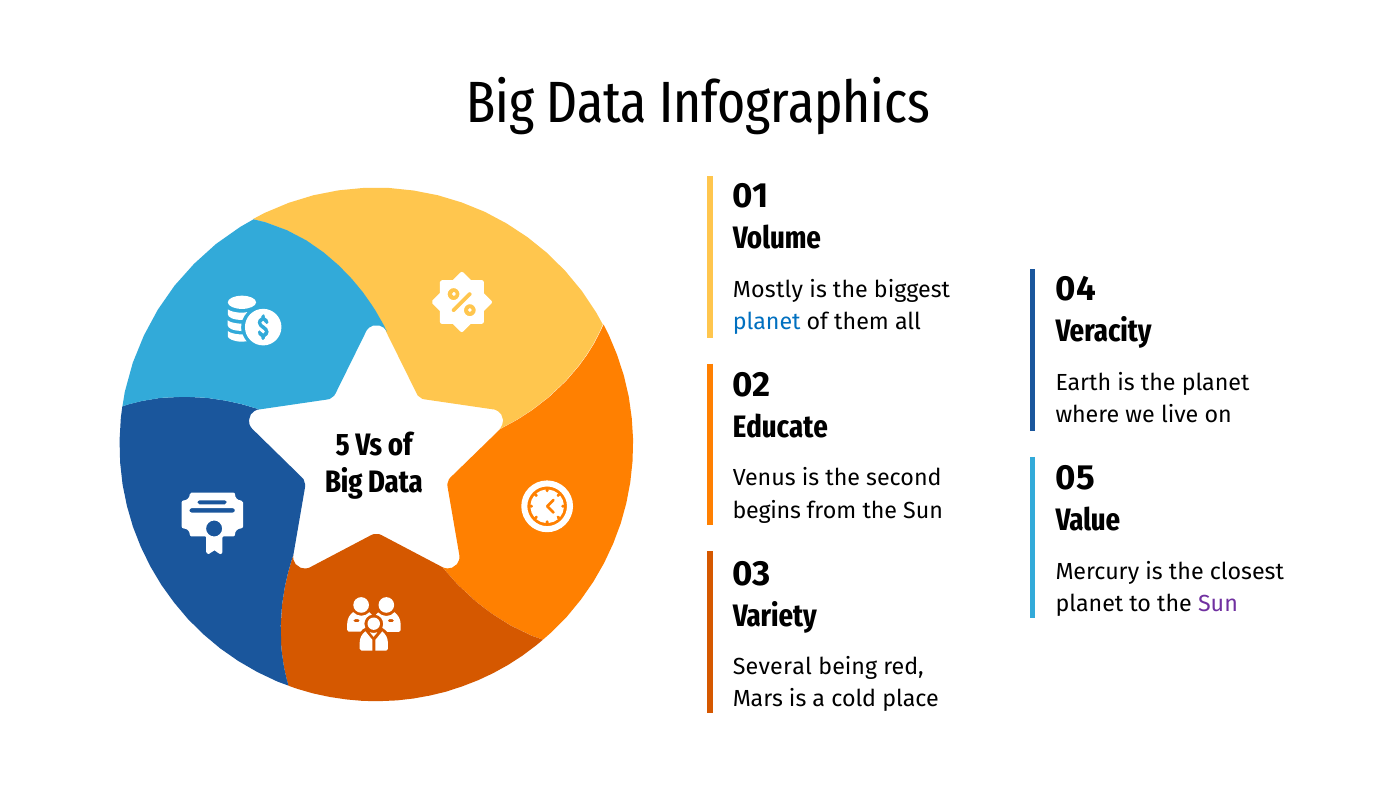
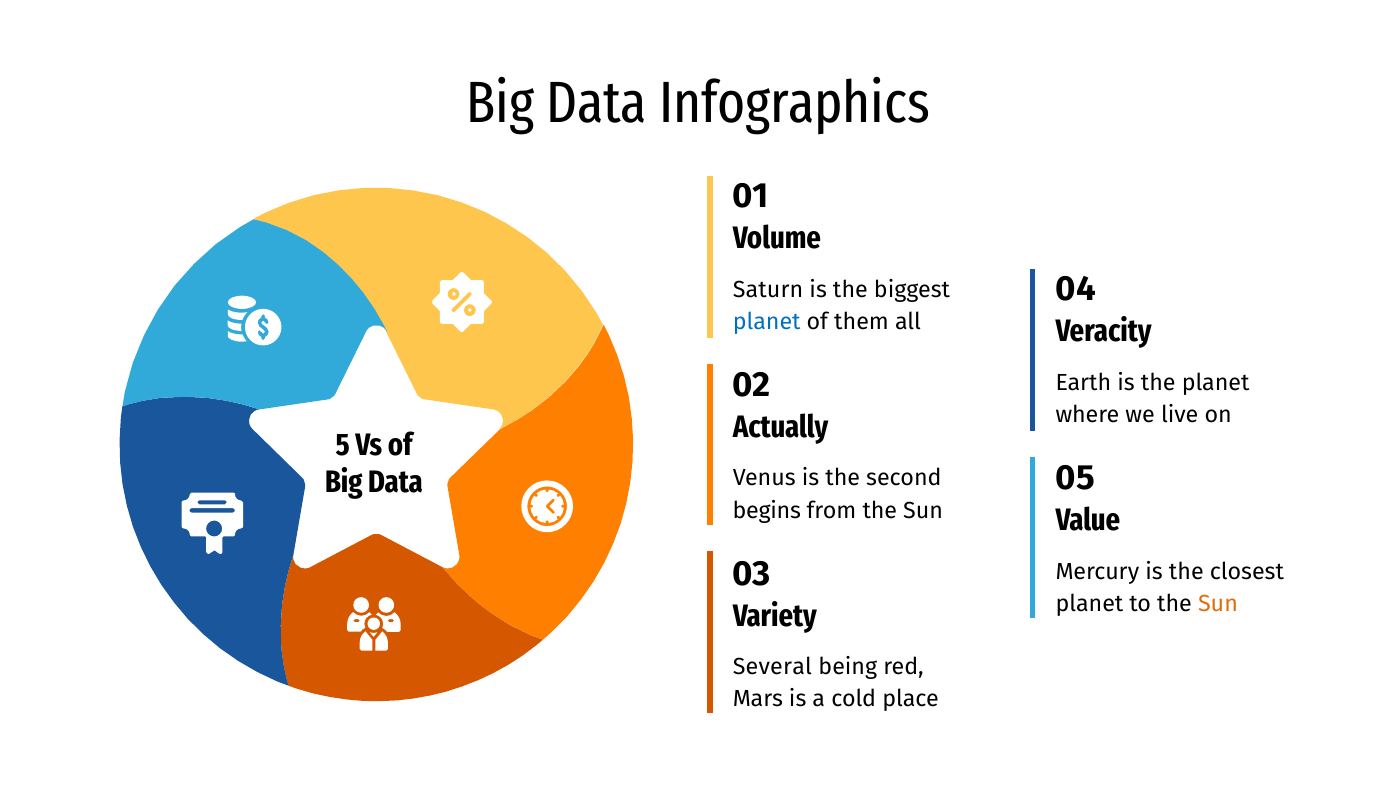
Mostly: Mostly -> Saturn
Educate: Educate -> Actually
Sun at (1218, 603) colour: purple -> orange
